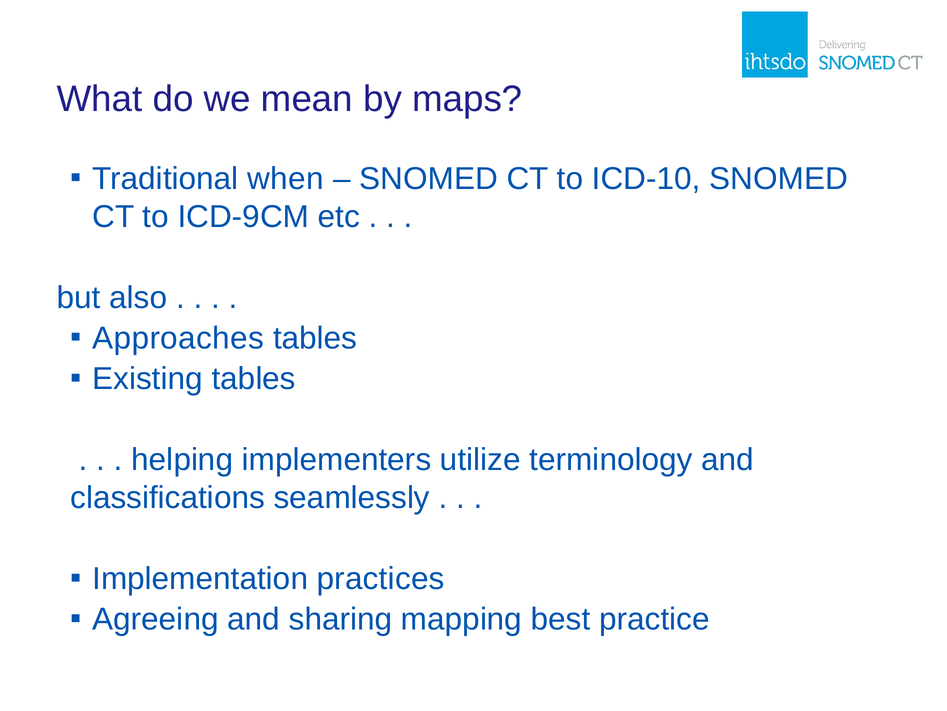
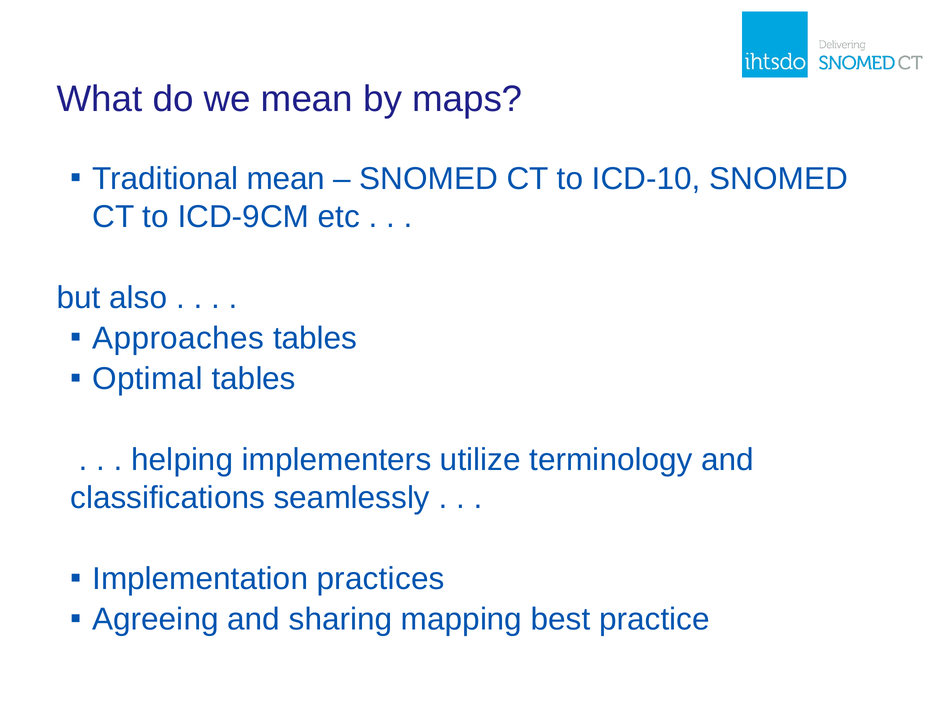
Traditional when: when -> mean
Existing: Existing -> Optimal
